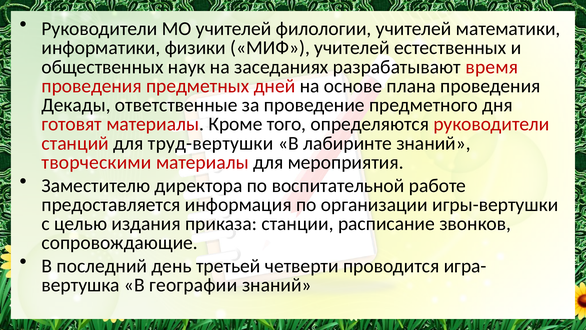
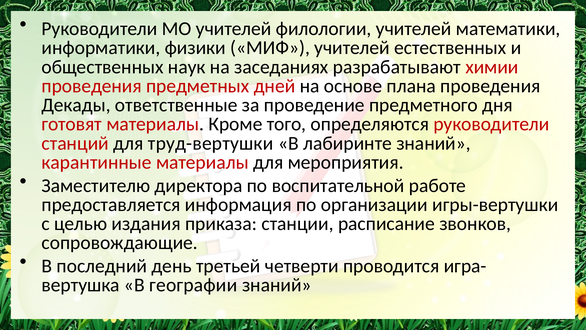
время: время -> химии
творческими: творческими -> карантинные
